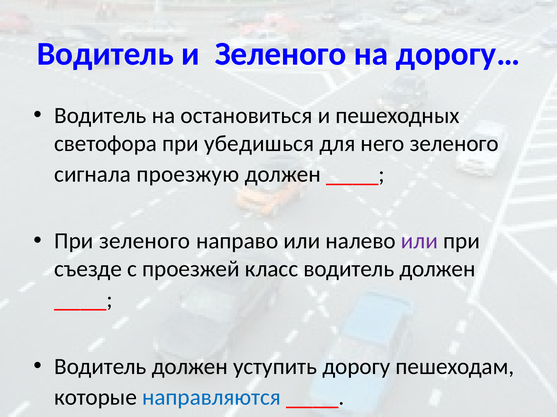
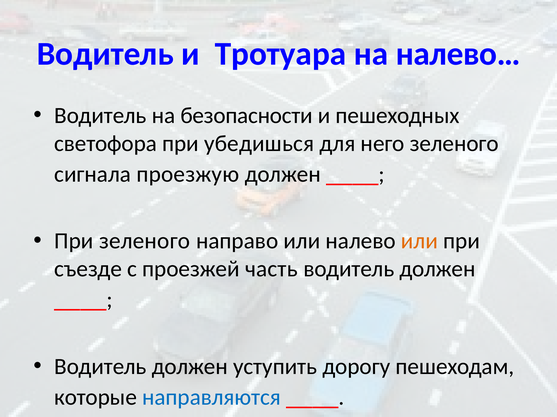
и Зеленого: Зеленого -> Тротуара
дорогу…: дорогу… -> налево…
остановиться: остановиться -> безопасности
или at (419, 241) colour: purple -> orange
класс: класс -> часть
